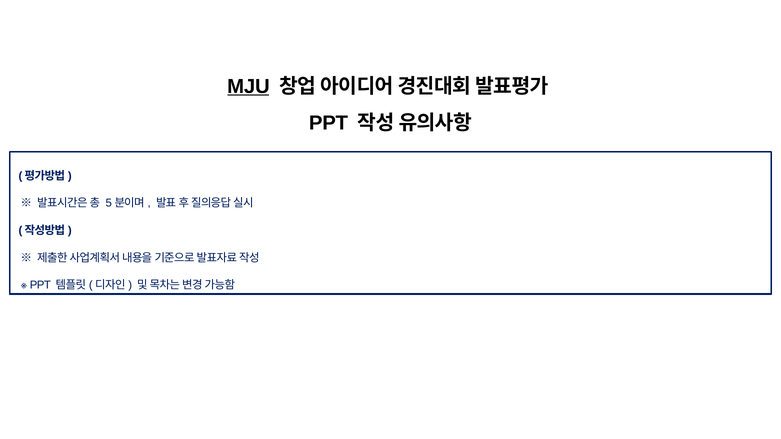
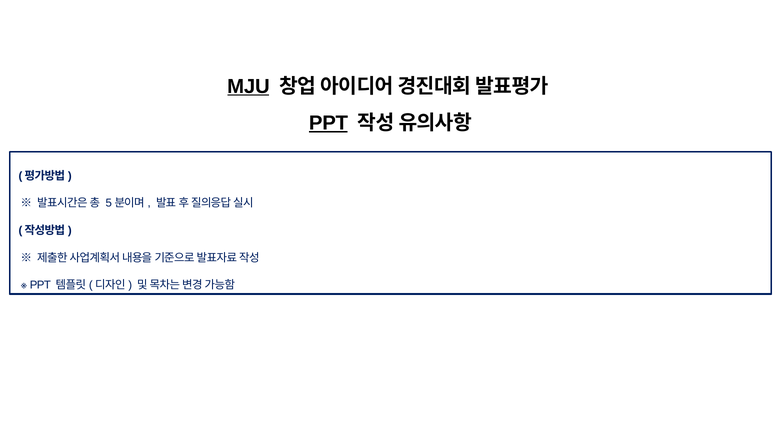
PPT underline: none -> present
